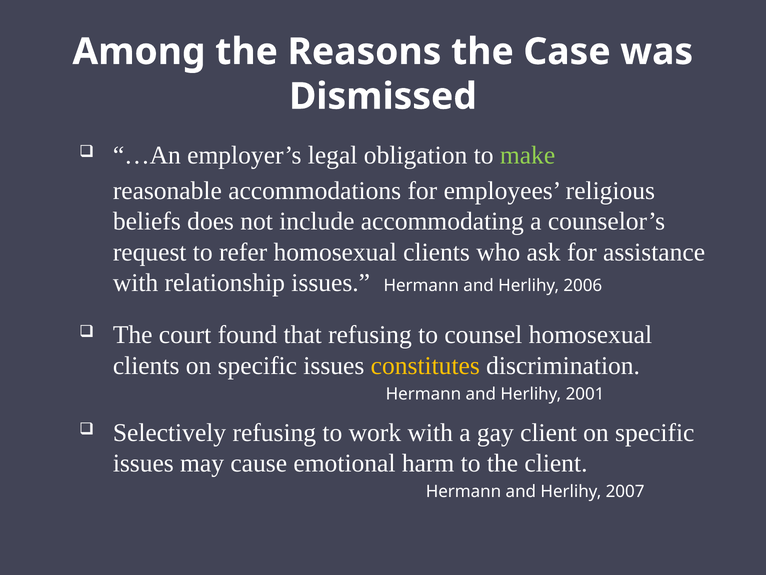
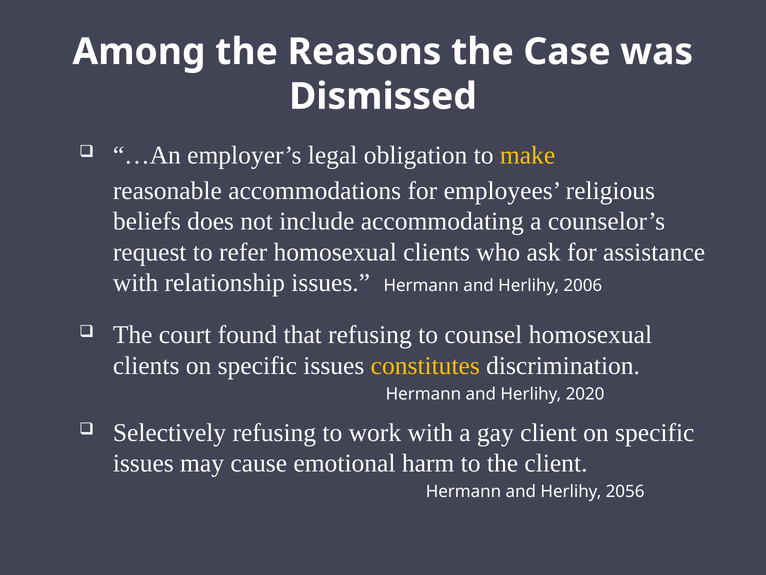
make colour: light green -> yellow
2001: 2001 -> 2020
2007: 2007 -> 2056
